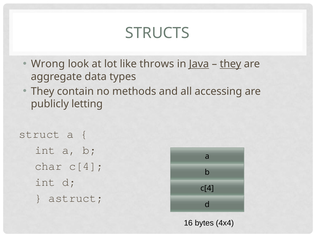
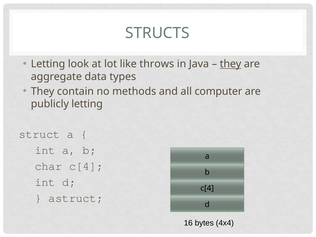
Wrong at (48, 64): Wrong -> Letting
Java underline: present -> none
accessing: accessing -> computer
